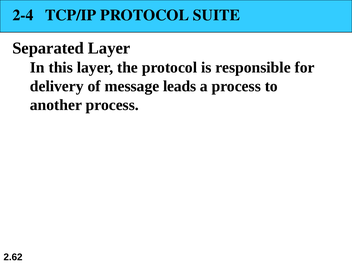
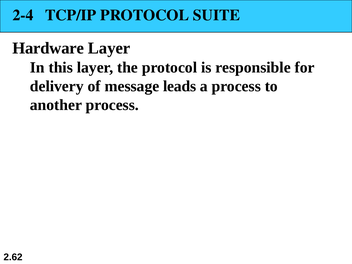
Separated: Separated -> Hardware
